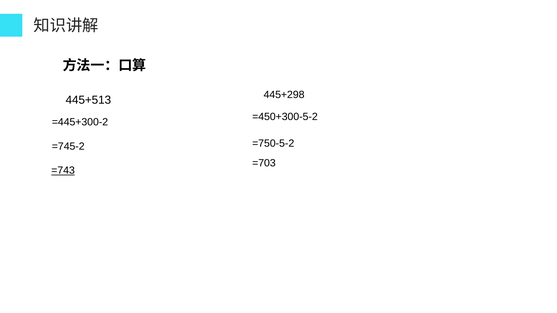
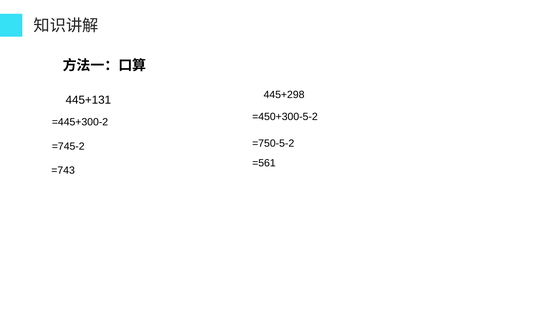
445+513: 445+513 -> 445+131
=703: =703 -> =561
=743 underline: present -> none
